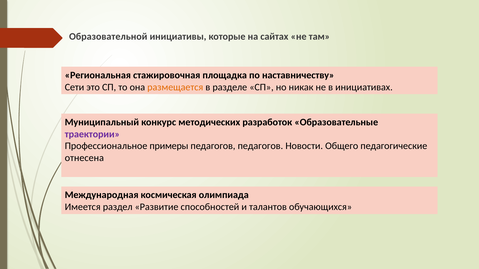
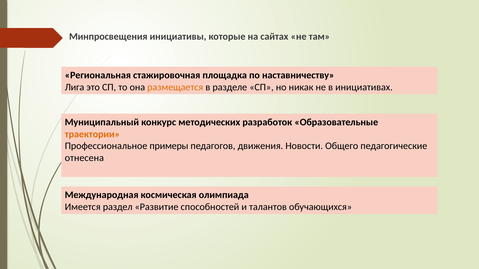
Образовательной: Образовательной -> Минпросвещения
Сети: Сети -> Лига
траектории colour: purple -> orange
педагогов педагогов: педагогов -> движения
